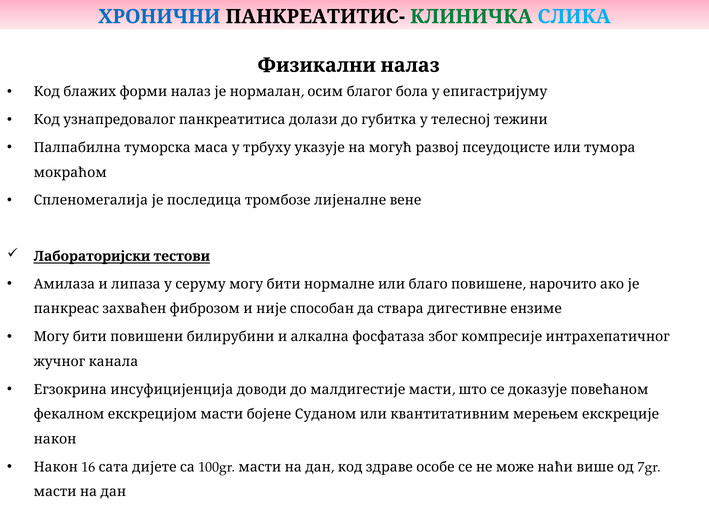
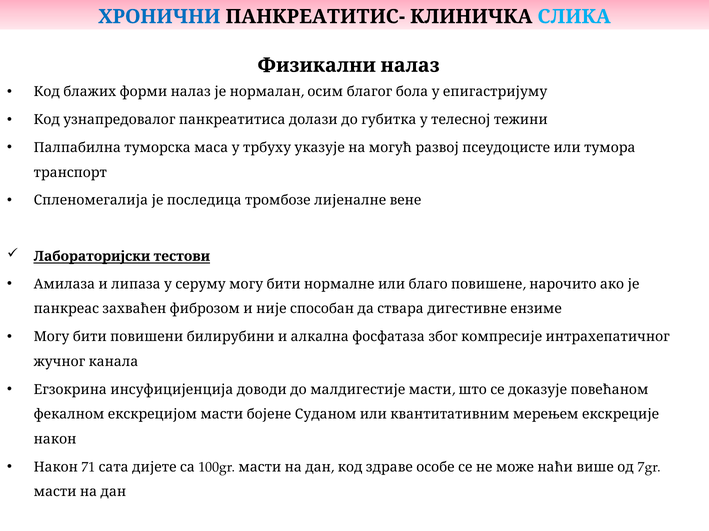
КЛИНИЧКА colour: green -> black
мокраћом: мокраћом -> транспорт
16: 16 -> 71
